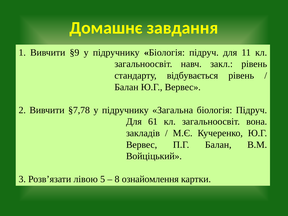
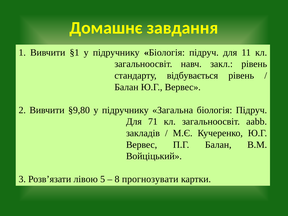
§9: §9 -> §1
§7,78: §7,78 -> §9,80
61: 61 -> 71
вона: вона -> ааbb
ознайомлення: ознайомлення -> прогнозувати
